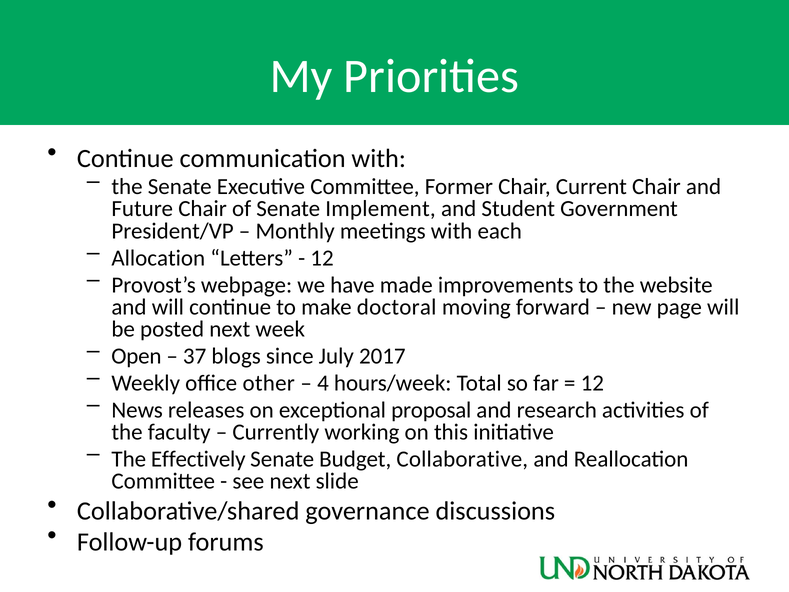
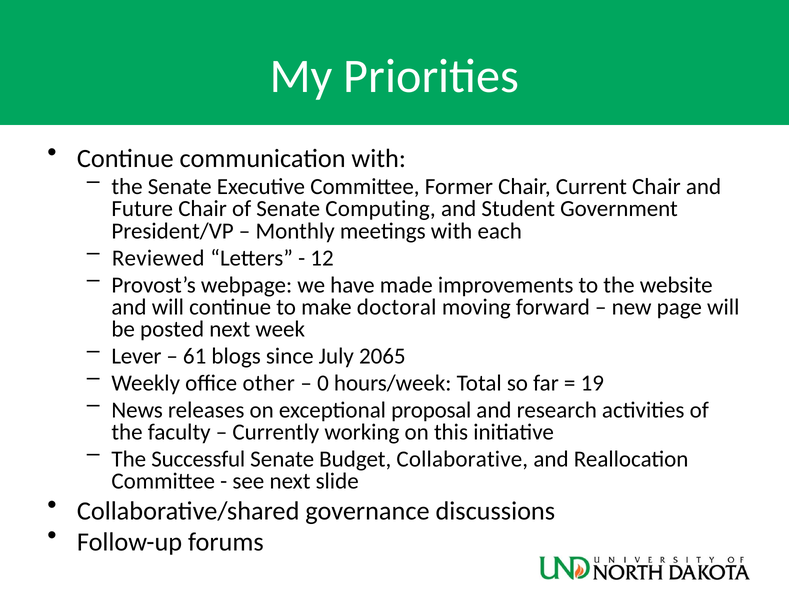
Implement: Implement -> Computing
Allocation: Allocation -> Reviewed
Open: Open -> Lever
37: 37 -> 61
2017: 2017 -> 2065
4: 4 -> 0
12 at (592, 383): 12 -> 19
Effectively: Effectively -> Successful
